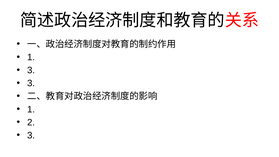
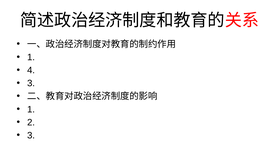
3 at (31, 70): 3 -> 4
